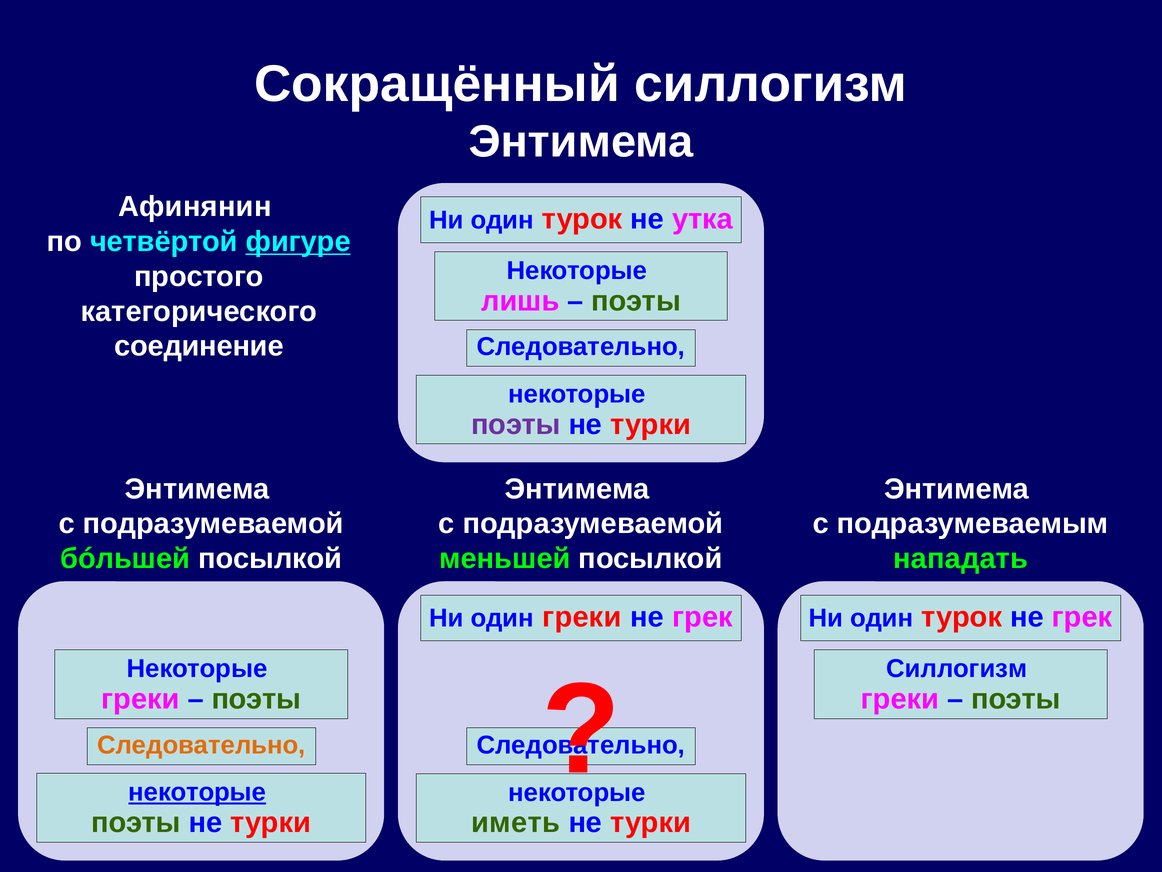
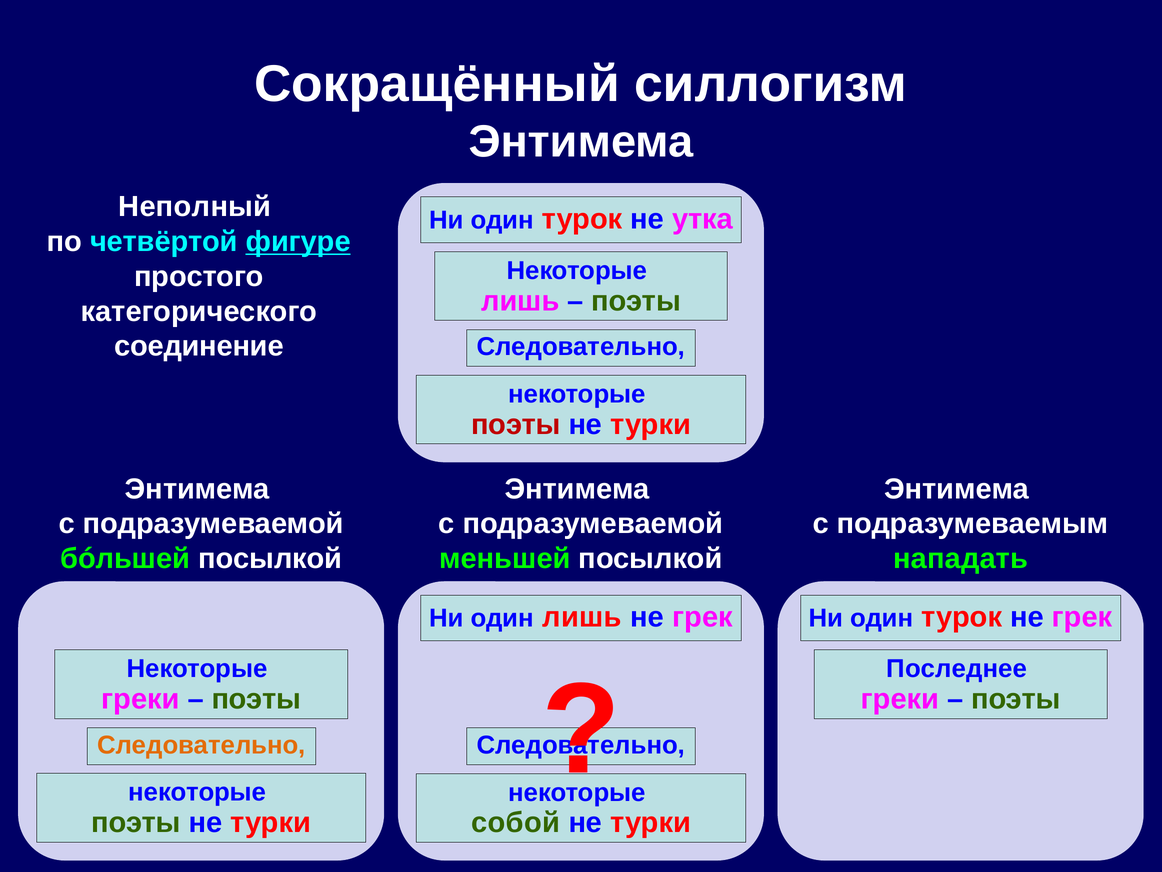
Афинянин: Афинянин -> Неполный
поэты at (516, 424) colour: purple -> red
один греки: греки -> лишь
Силлогизм at (957, 669): Силлогизм -> Последнее
некоторые at (197, 792) underline: present -> none
иметь: иметь -> собой
